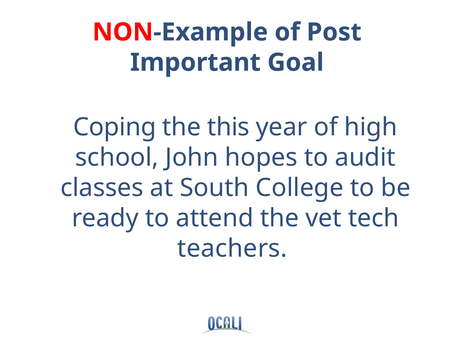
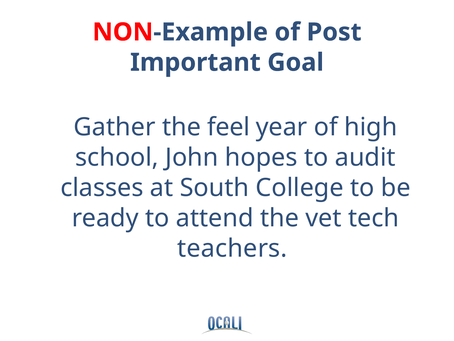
Coping: Coping -> Gather
this: this -> feel
